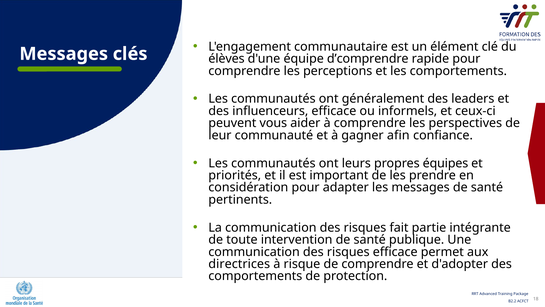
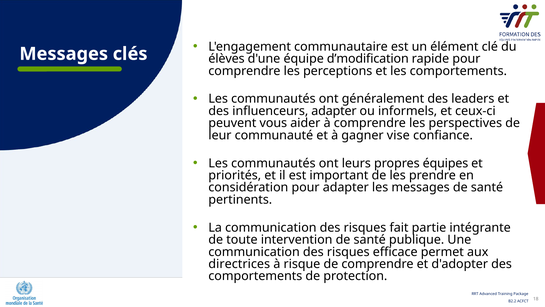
d’comprendre: d’comprendre -> d’modification
influenceurs efficace: efficace -> adapter
afin: afin -> vise
